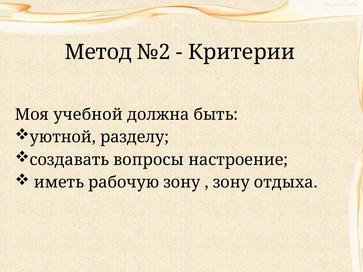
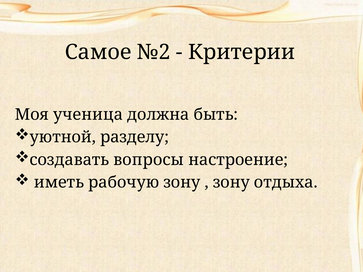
Метод: Метод -> Самое
учебной: учебной -> ученица
